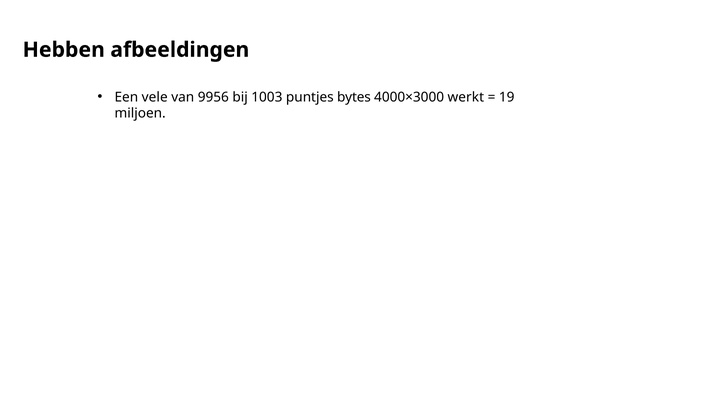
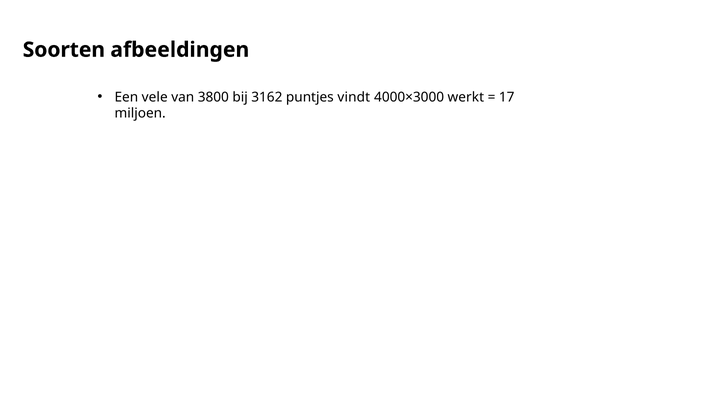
Hebben: Hebben -> Soorten
9956: 9956 -> 3800
1003: 1003 -> 3162
bytes: bytes -> vindt
19: 19 -> 17
